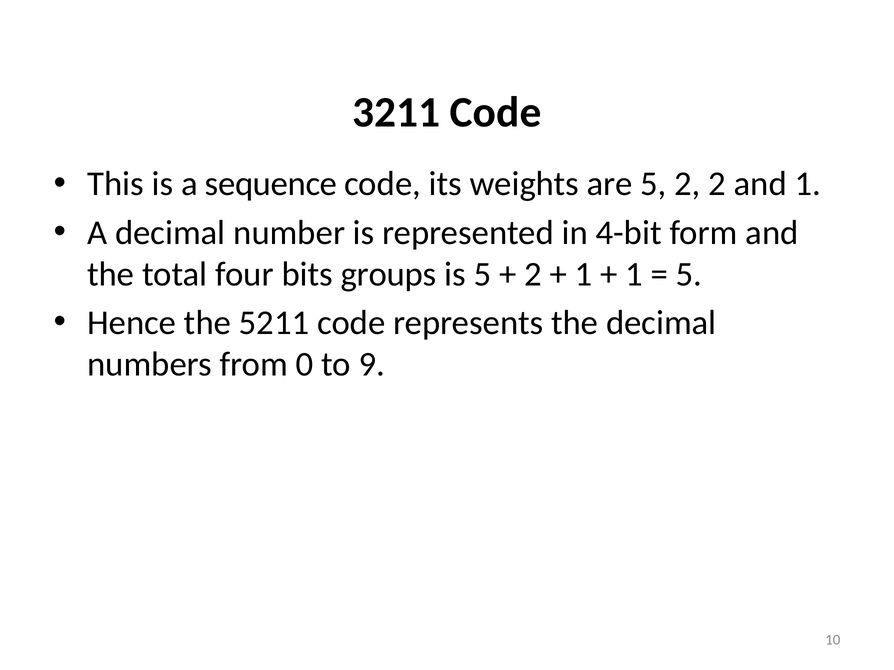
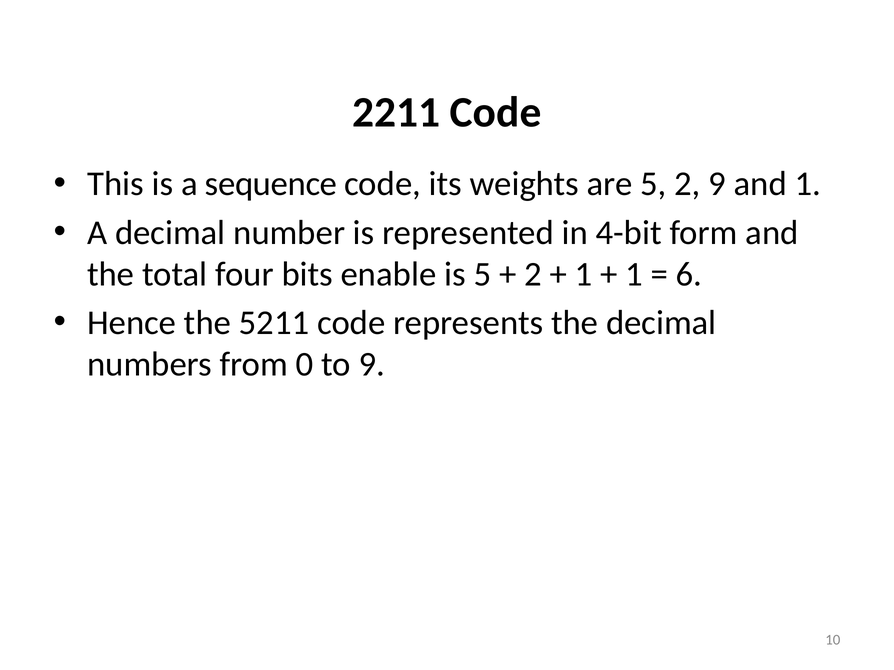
3211: 3211 -> 2211
2 2: 2 -> 9
groups: groups -> enable
5 at (689, 274): 5 -> 6
